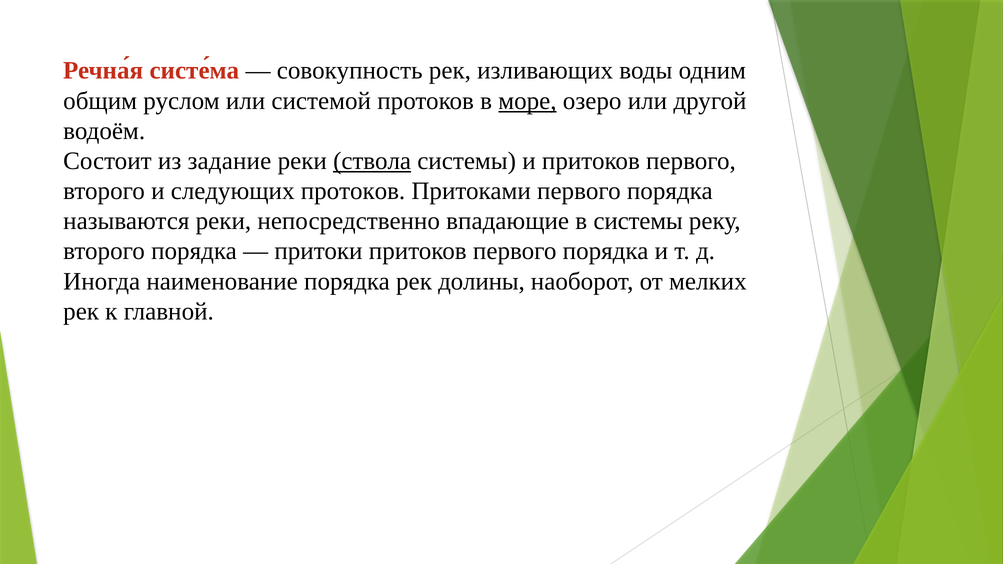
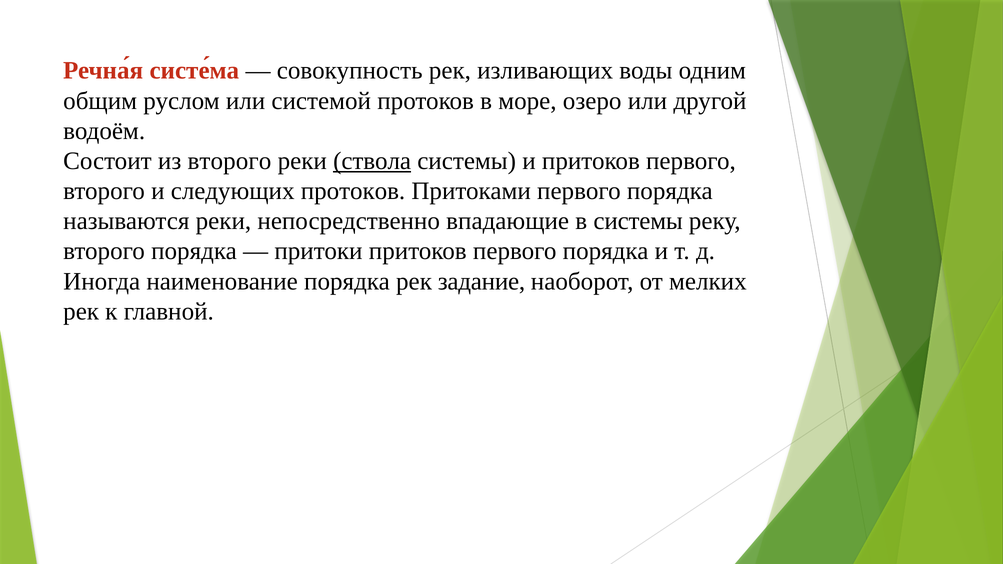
море underline: present -> none
из задание: задание -> второго
долины: долины -> задание
